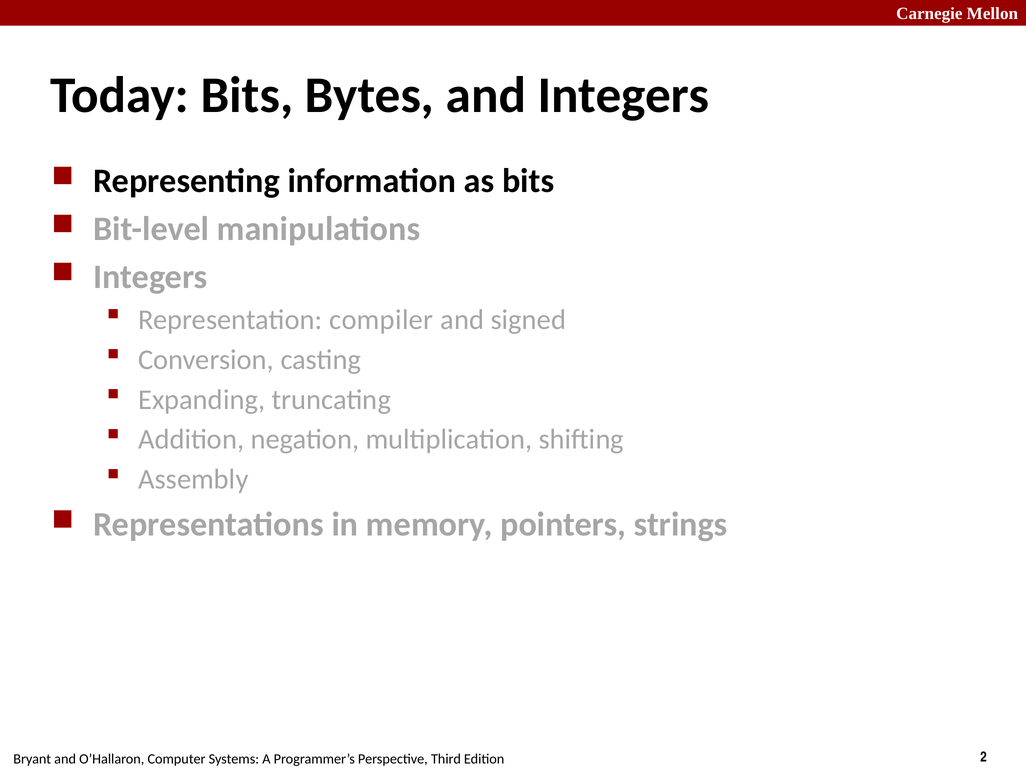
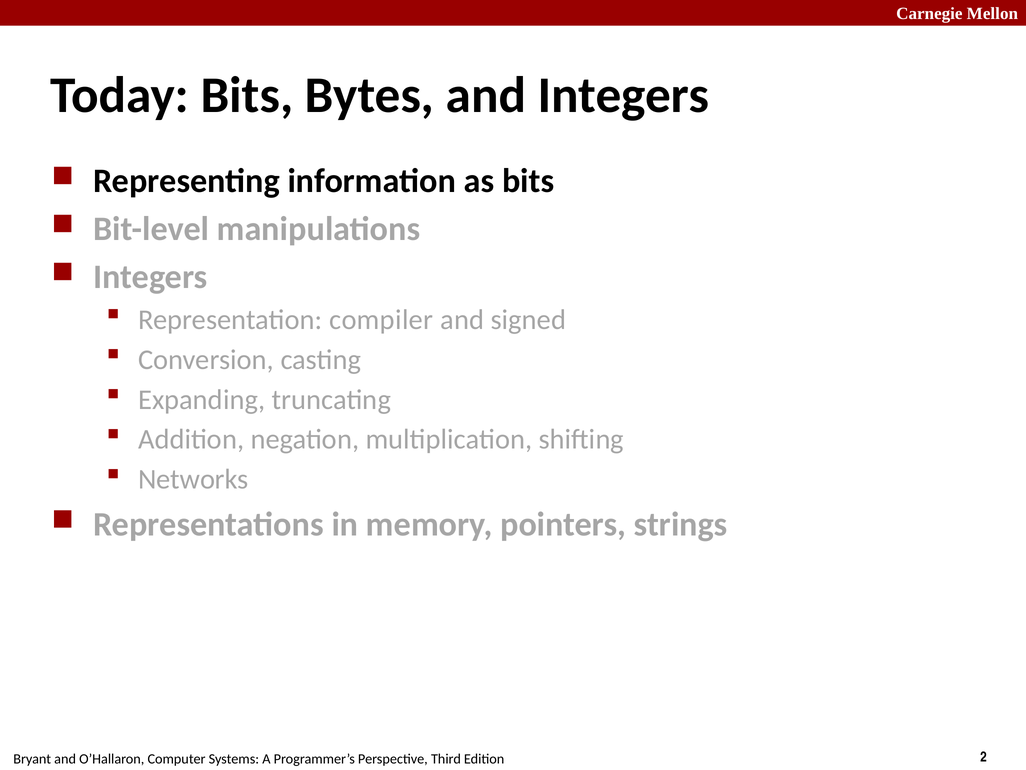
Assembly: Assembly -> Networks
